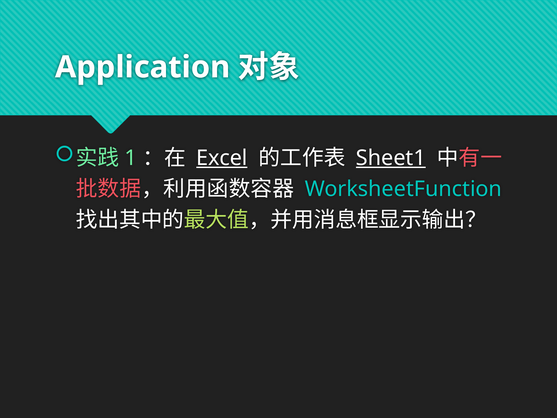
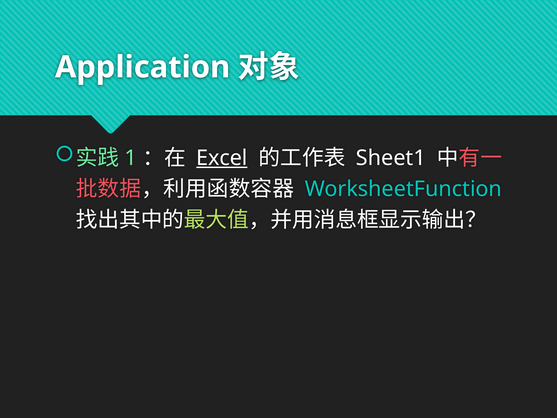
Sheet1 underline: present -> none
